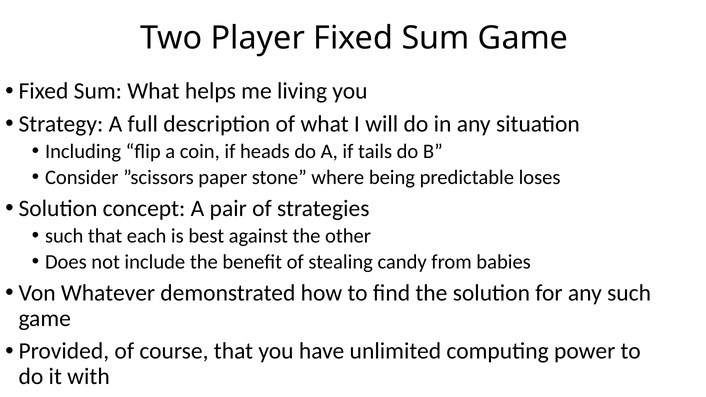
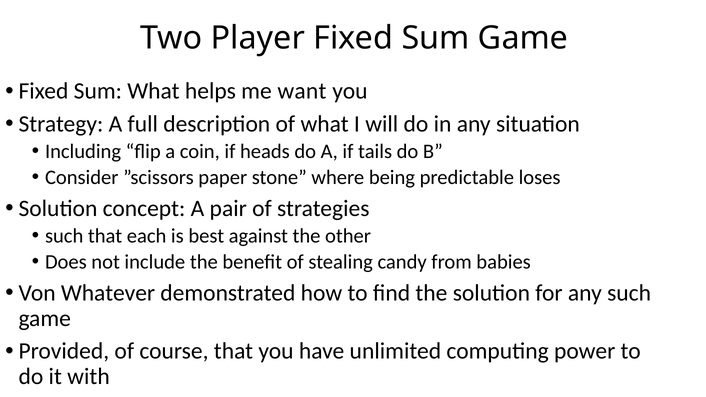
living: living -> want
